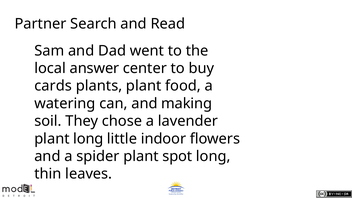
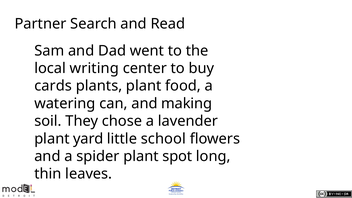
answer: answer -> writing
plant long: long -> yard
indoor: indoor -> school
